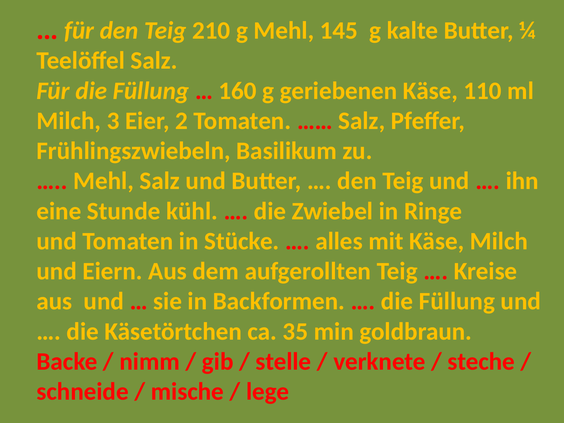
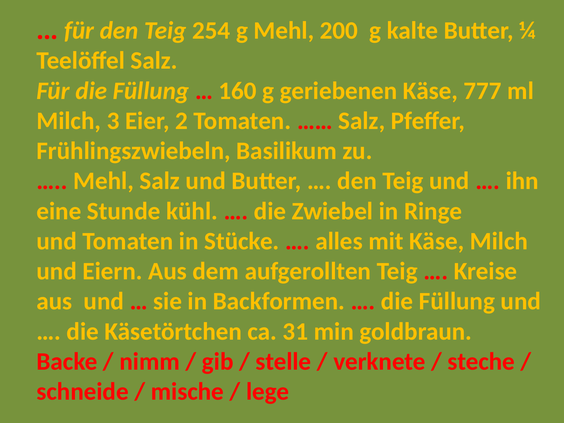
210: 210 -> 254
145: 145 -> 200
110: 110 -> 777
35: 35 -> 31
